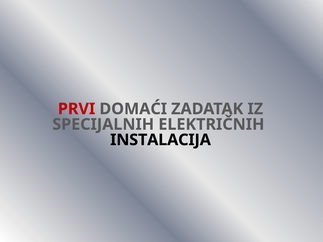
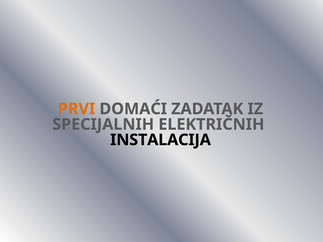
PRVI colour: red -> orange
